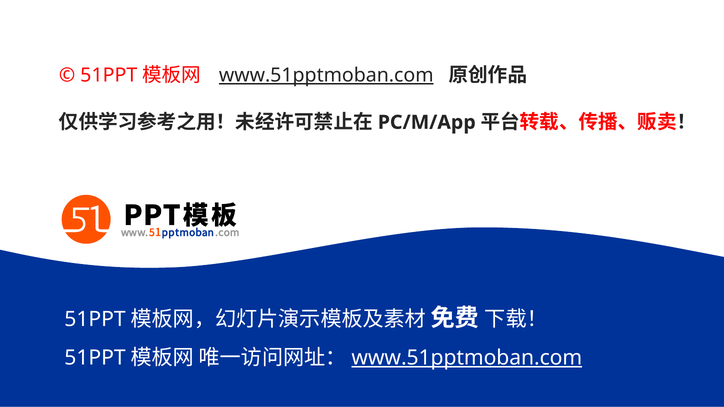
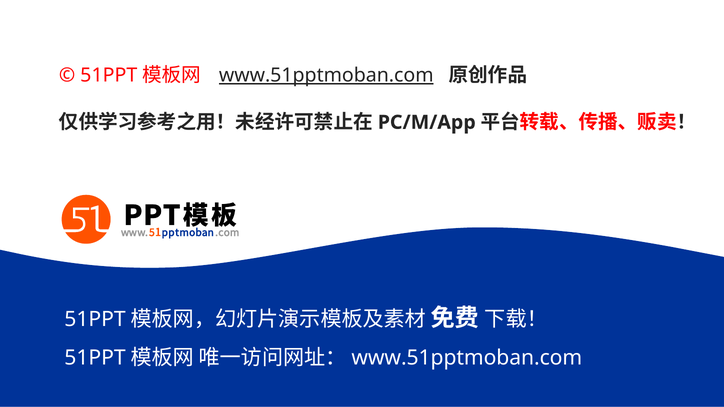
www.51pptmoban.com at (467, 358) underline: present -> none
